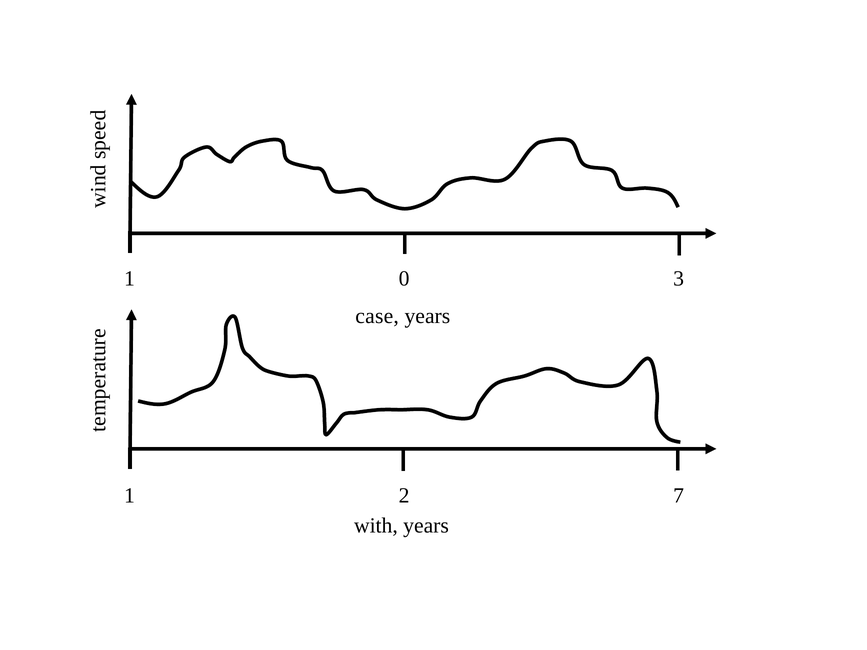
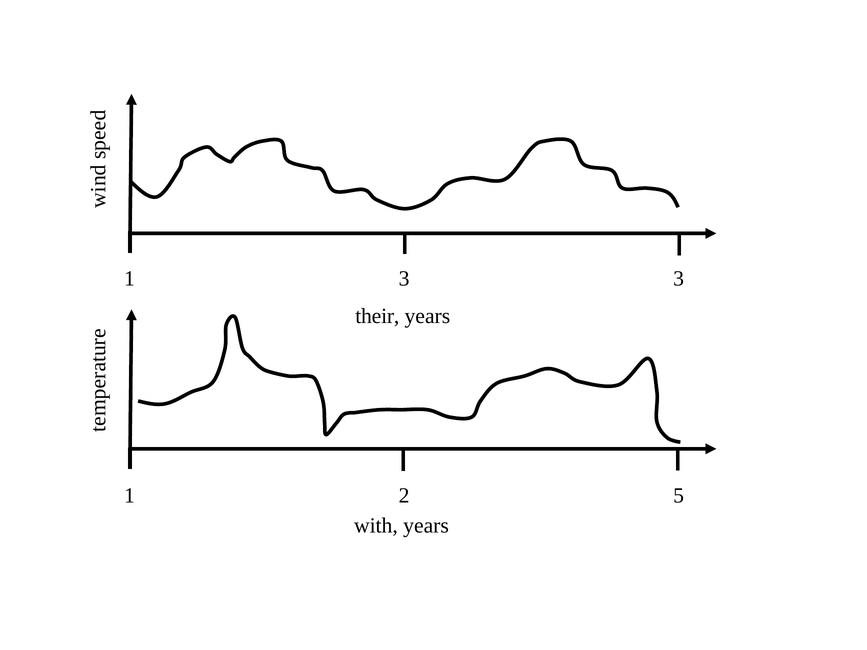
1 0: 0 -> 3
case: case -> their
7: 7 -> 5
